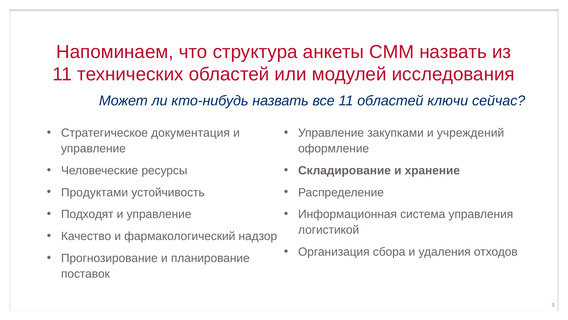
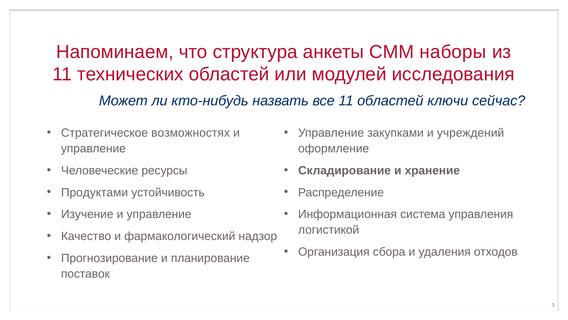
CMM назвать: назвать -> наборы
документация: документация -> возможностях
Подходят: Подходят -> Изучение
